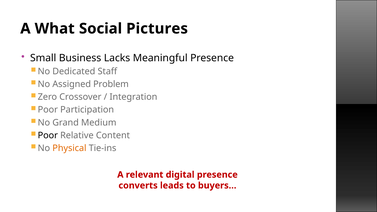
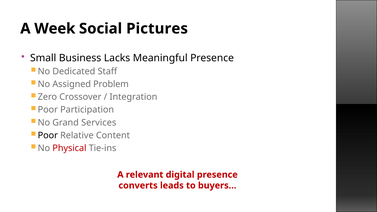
What: What -> Week
Medium: Medium -> Services
Physical colour: orange -> red
